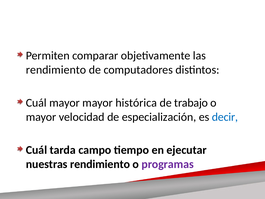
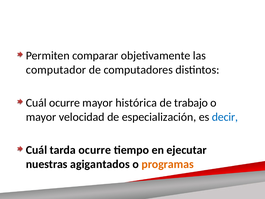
rendimiento at (56, 70): rendimiento -> computador
Cuál mayor: mayor -> ocurre
tarda campo: campo -> ocurre
nuestras rendimiento: rendimiento -> agigantados
programas colour: purple -> orange
